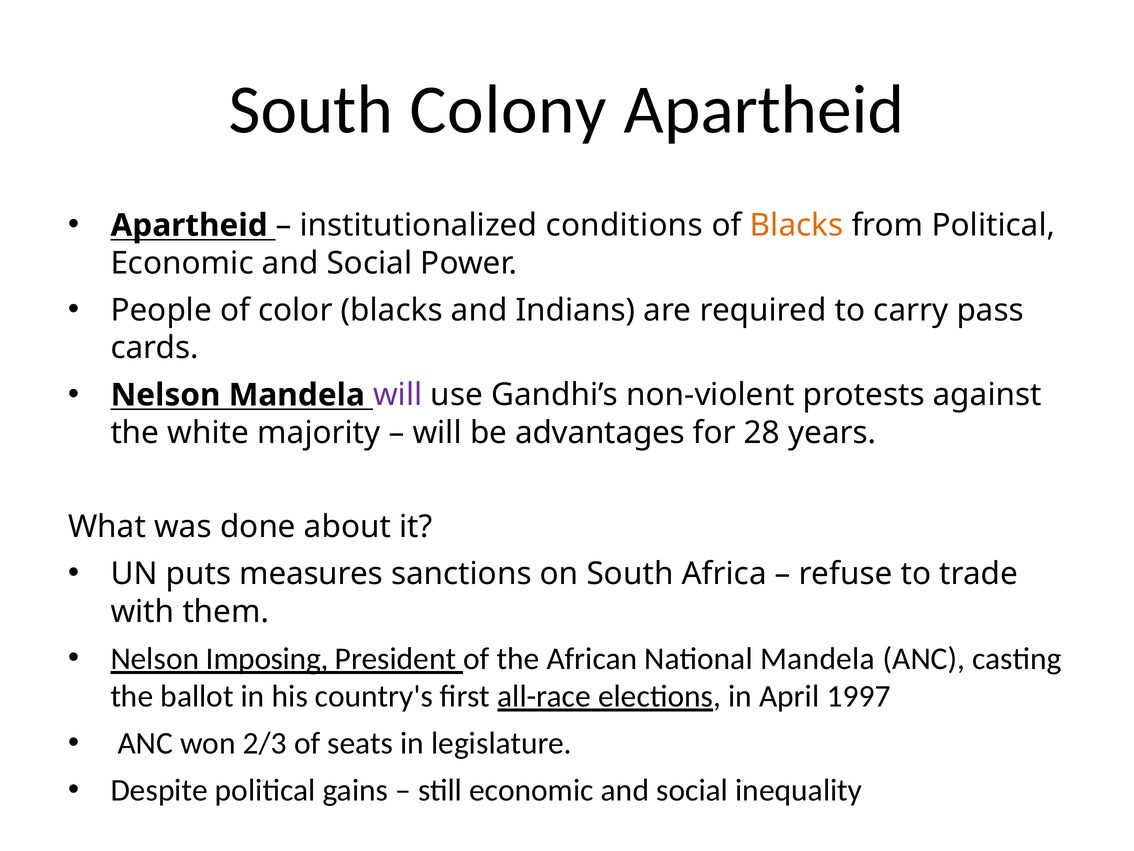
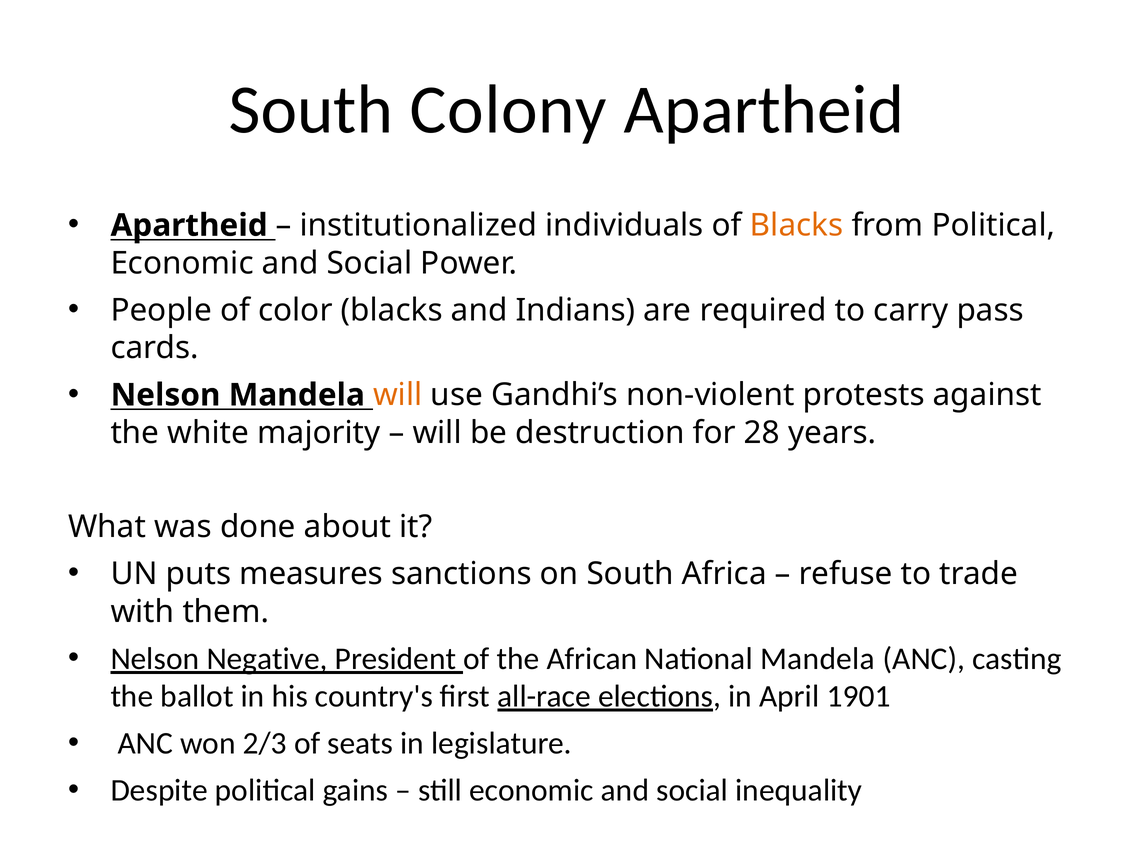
conditions: conditions -> individuals
will at (398, 395) colour: purple -> orange
advantages: advantages -> destruction
Imposing: Imposing -> Negative
1997: 1997 -> 1901
